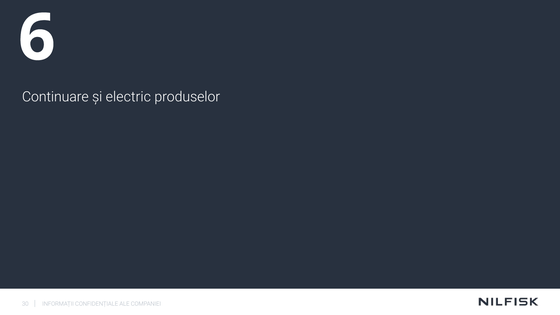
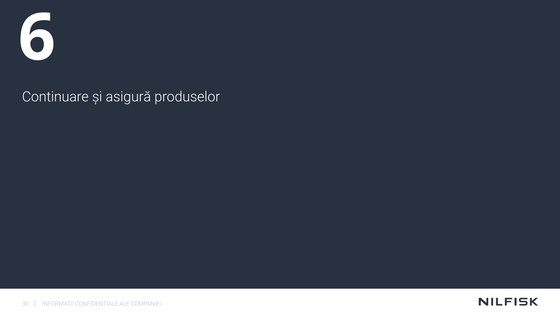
electric: electric -> asigură
